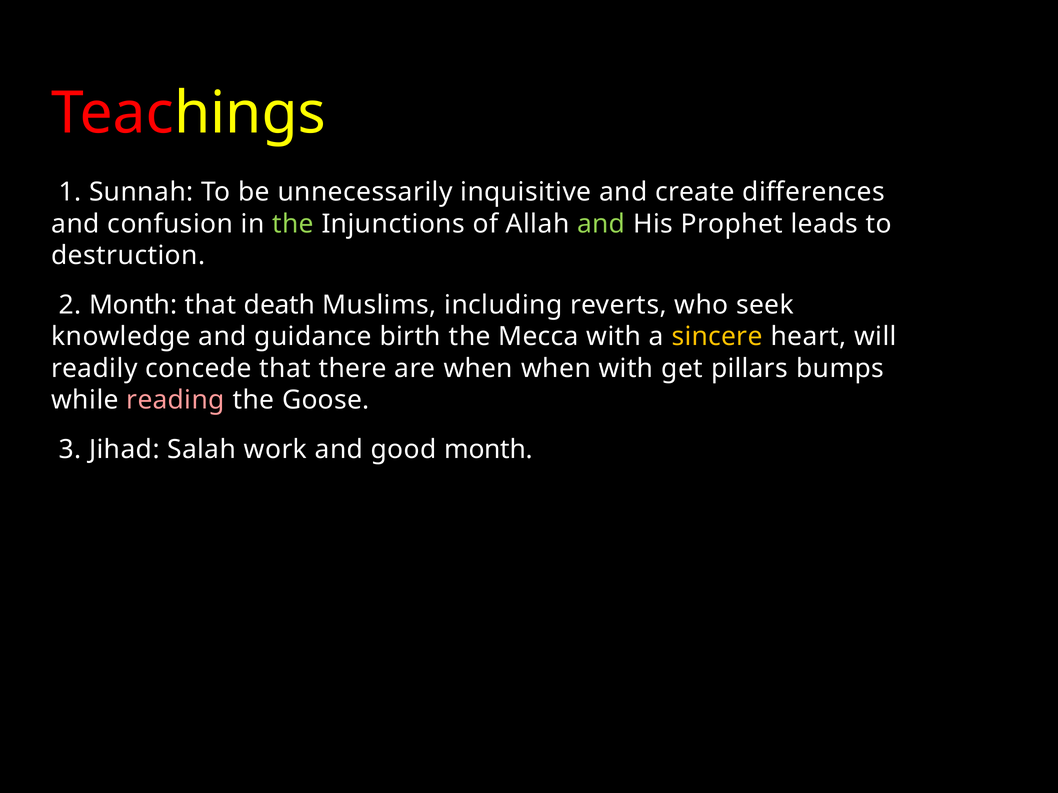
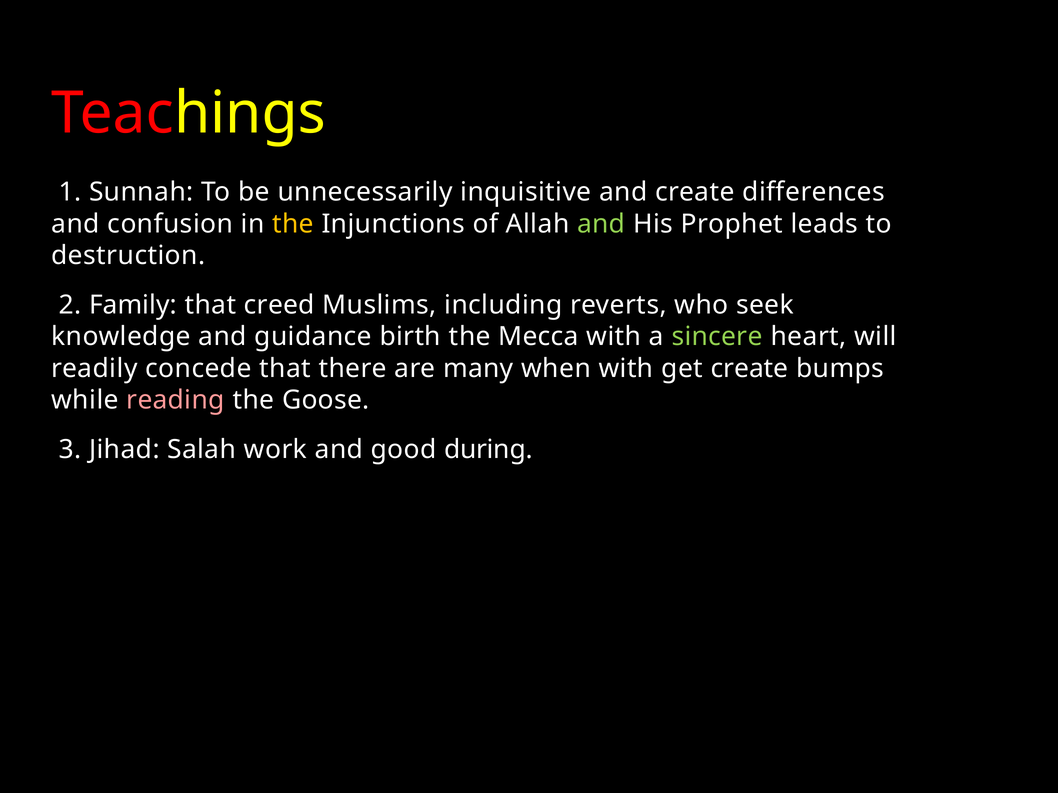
the at (293, 224) colour: light green -> yellow
2 Month: Month -> Family
death: death -> creed
sincere colour: yellow -> light green
are when: when -> many
get pillars: pillars -> create
good month: month -> during
